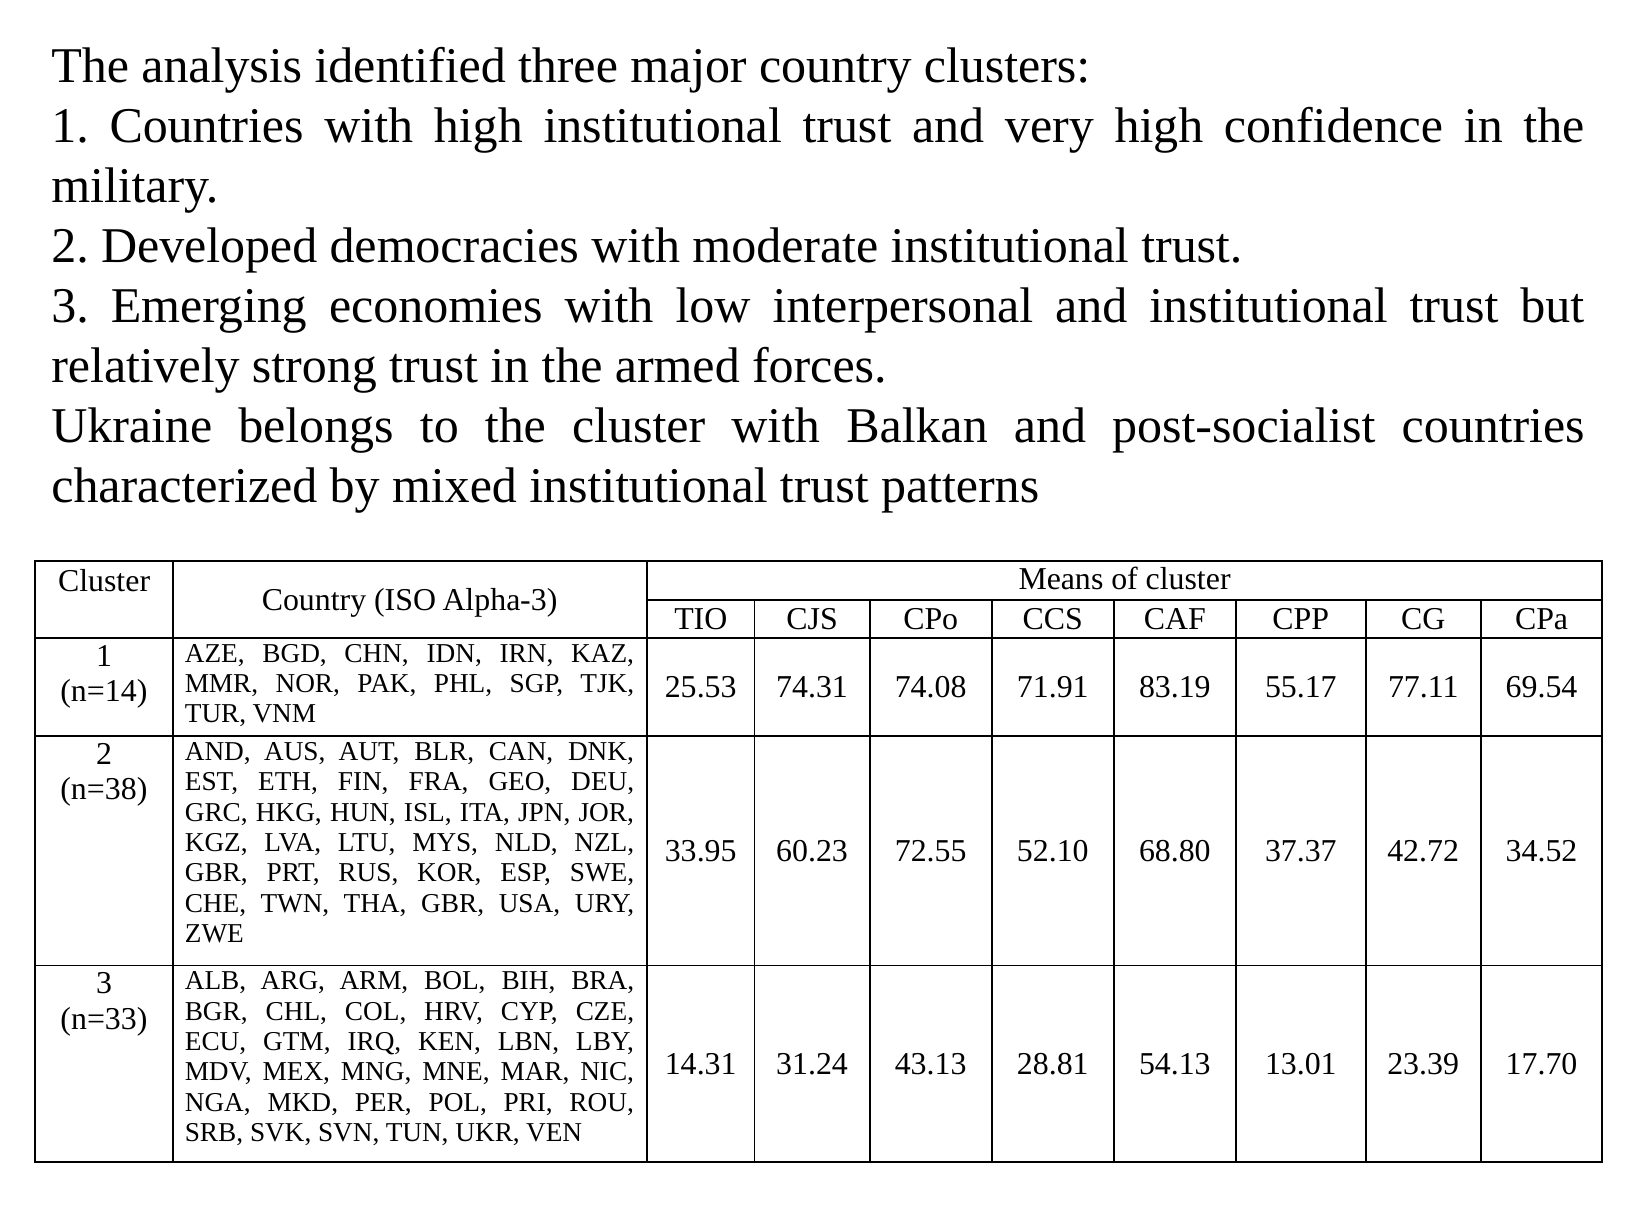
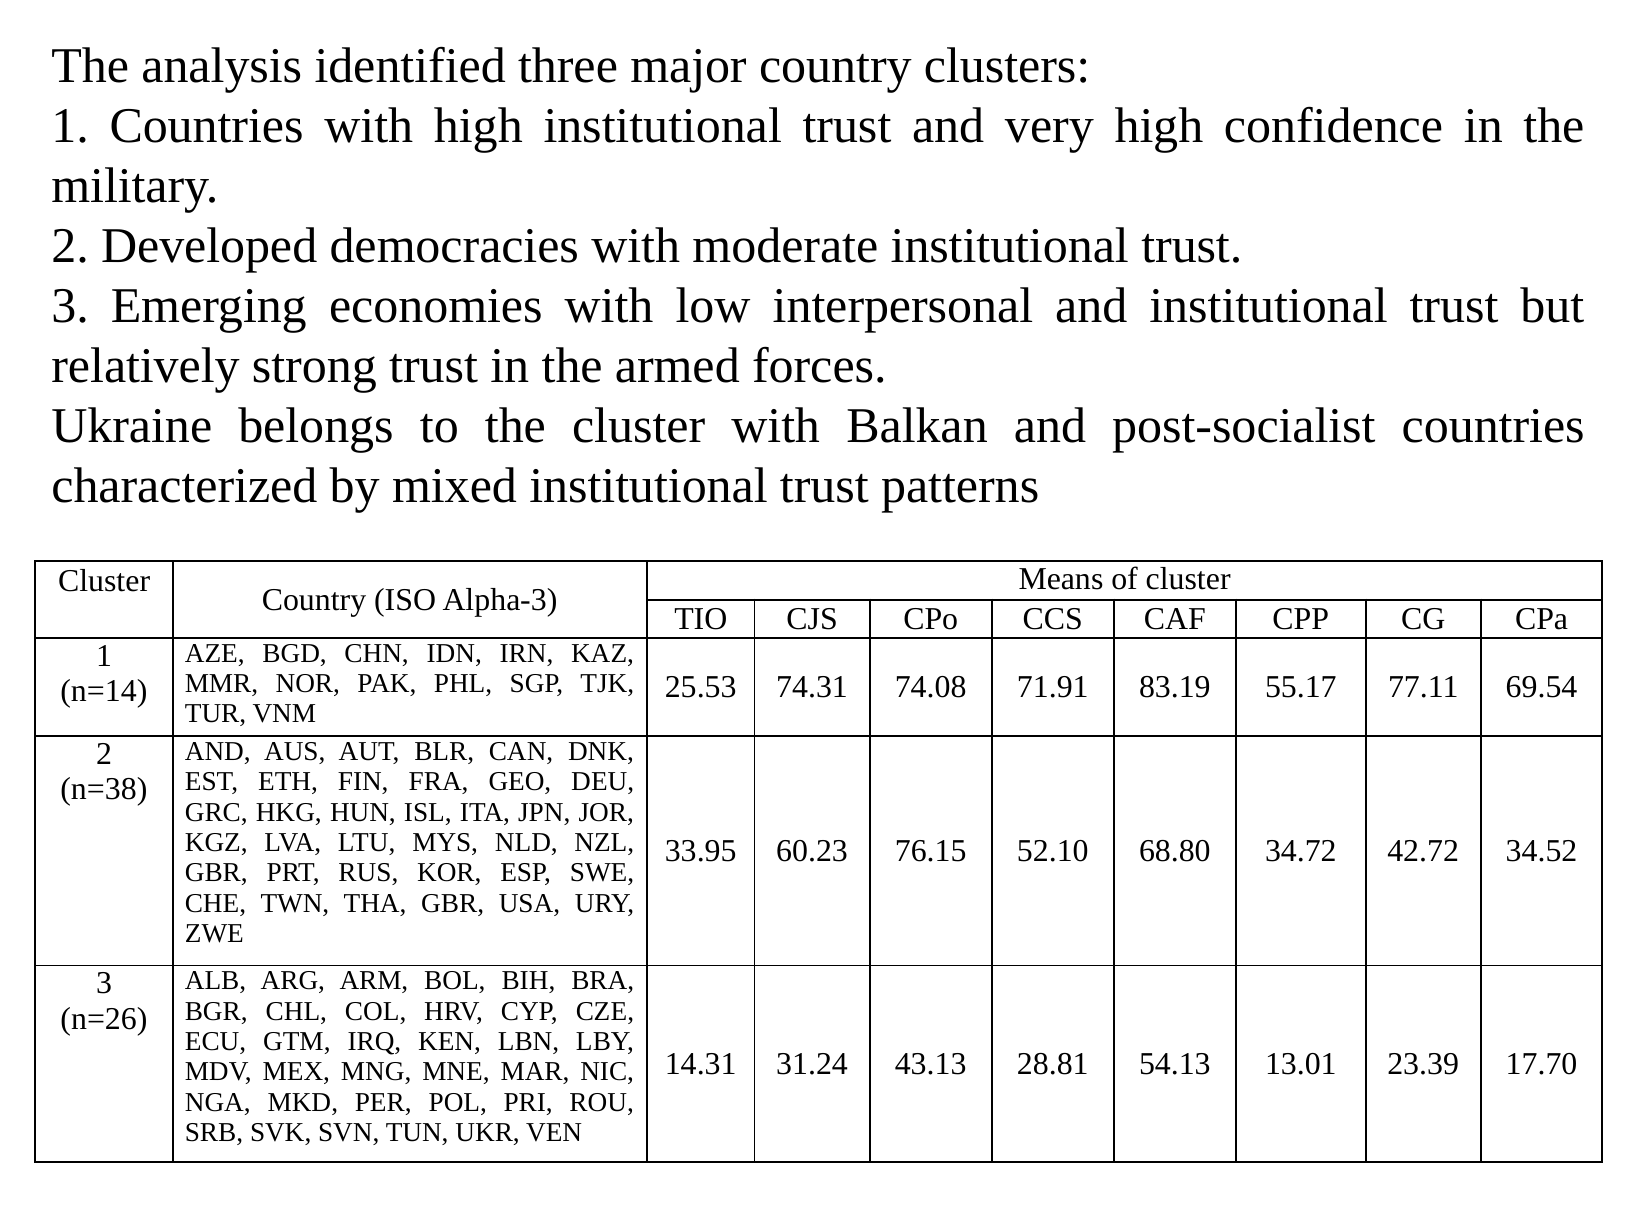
72.55: 72.55 -> 76.15
37.37: 37.37 -> 34.72
n=33: n=33 -> n=26
